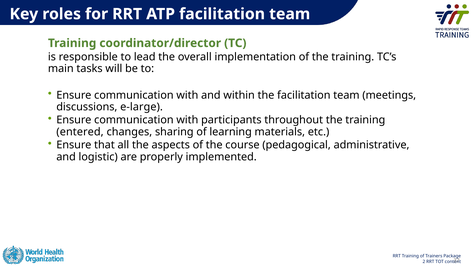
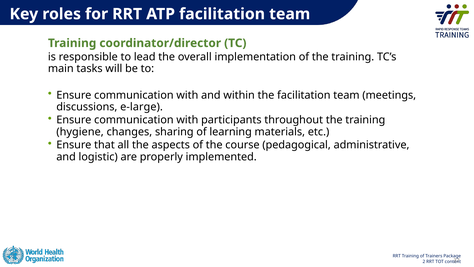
entered: entered -> hygiene
